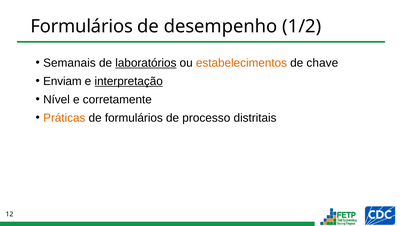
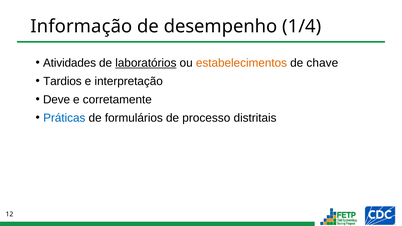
Formulários at (82, 26): Formulários -> Informação
1/2: 1/2 -> 1/4
Semanais: Semanais -> Atividades
Enviam: Enviam -> Tardios
interpretação underline: present -> none
Nível: Nível -> Deve
Práticas colour: orange -> blue
